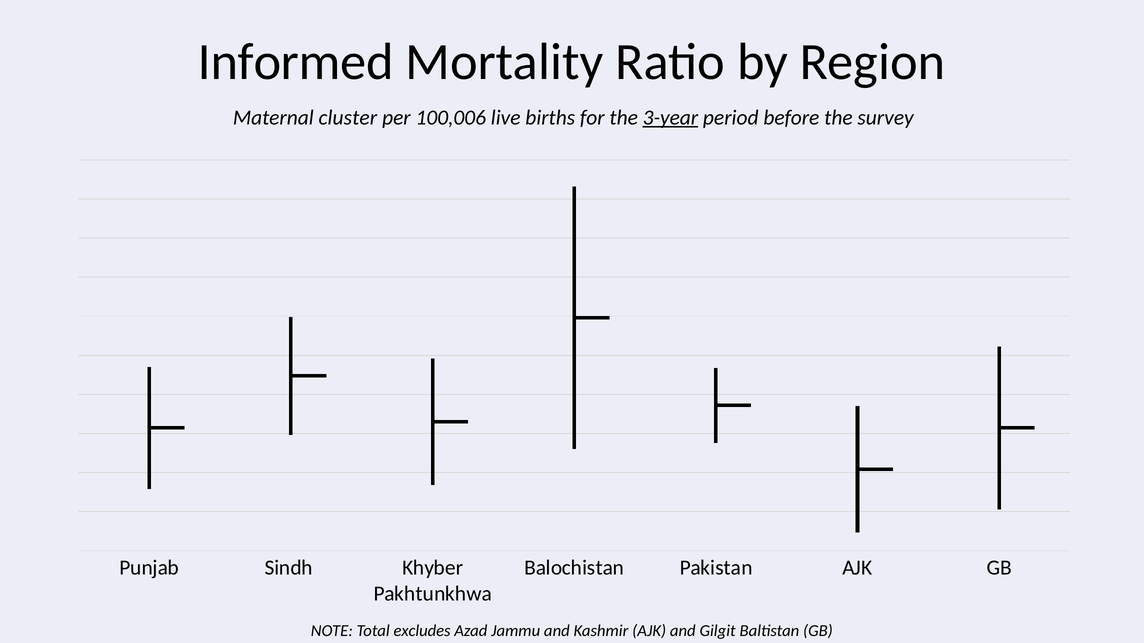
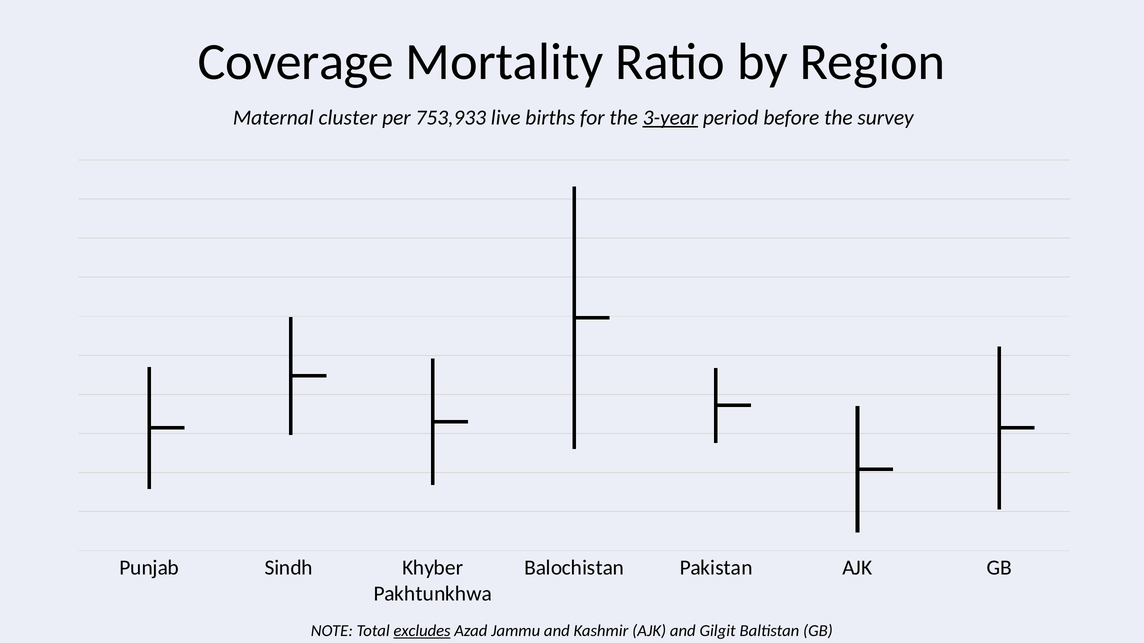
Informed: Informed -> Coverage
100,006: 100,006 -> 753,933
excludes underline: none -> present
